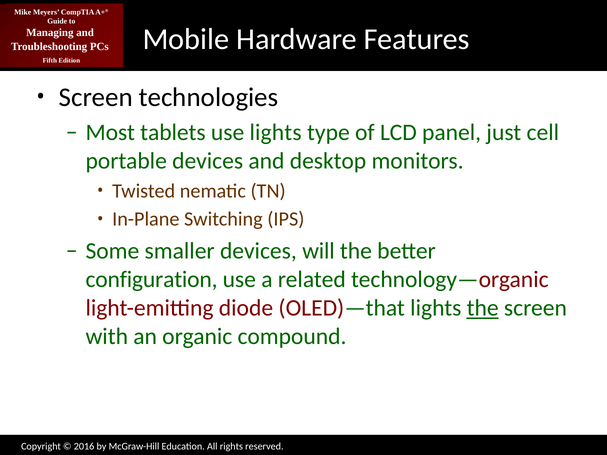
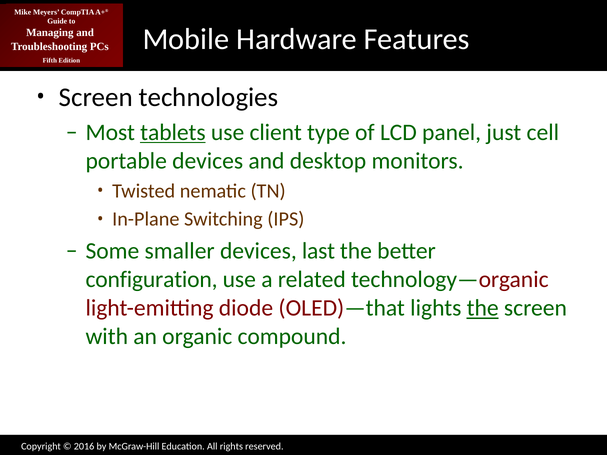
tablets underline: none -> present
use lights: lights -> client
will: will -> last
